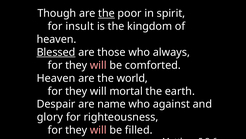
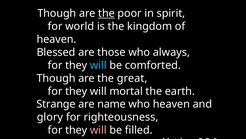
insult: insult -> world
Blessed underline: present -> none
will at (98, 65) colour: pink -> light blue
Heaven at (56, 78): Heaven -> Though
world: world -> great
Despair: Despair -> Strange
who against: against -> heaven
